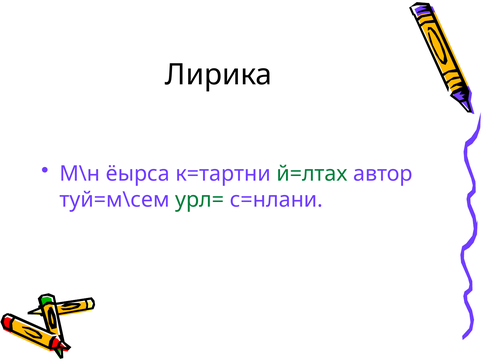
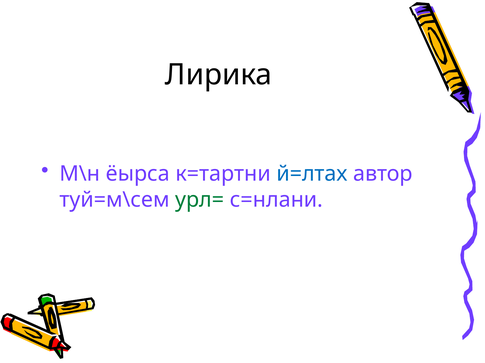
й=лтах colour: green -> blue
